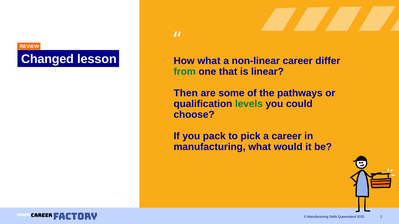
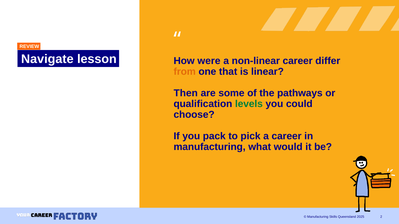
Changed: Changed -> Navigate
How what: what -> were
from colour: green -> orange
